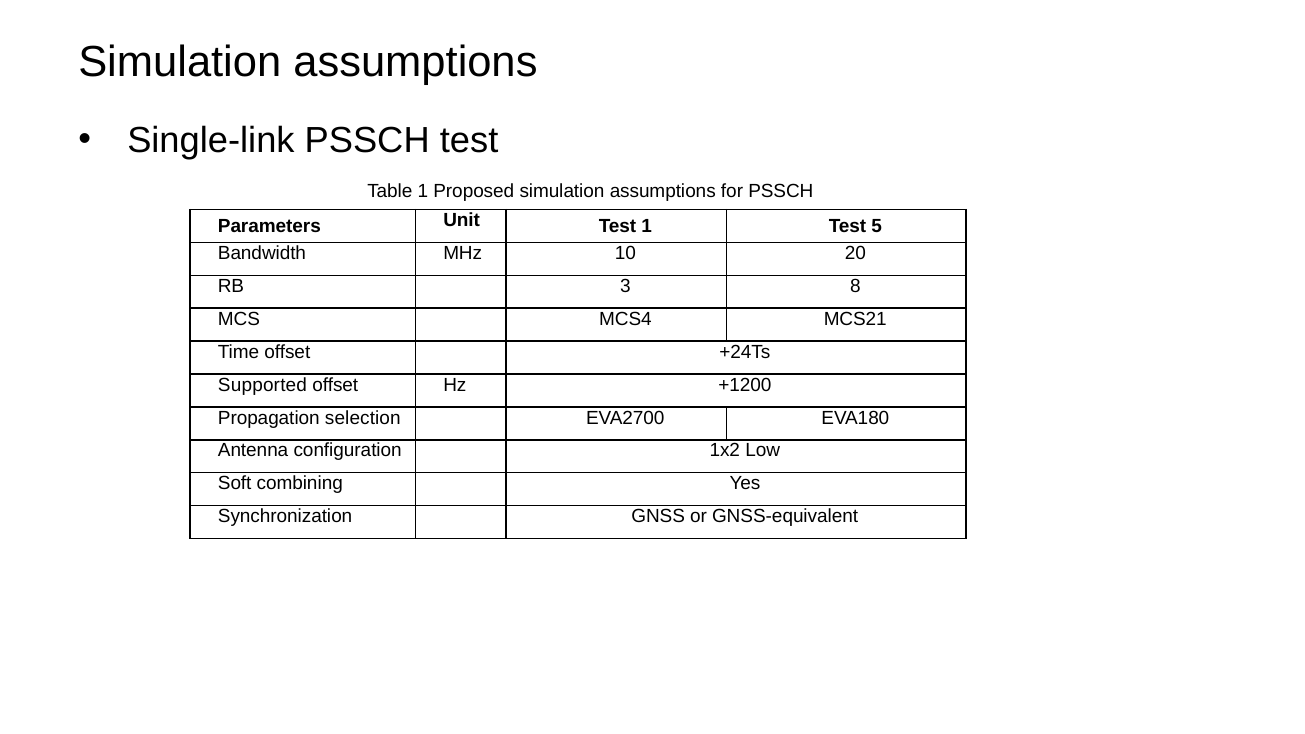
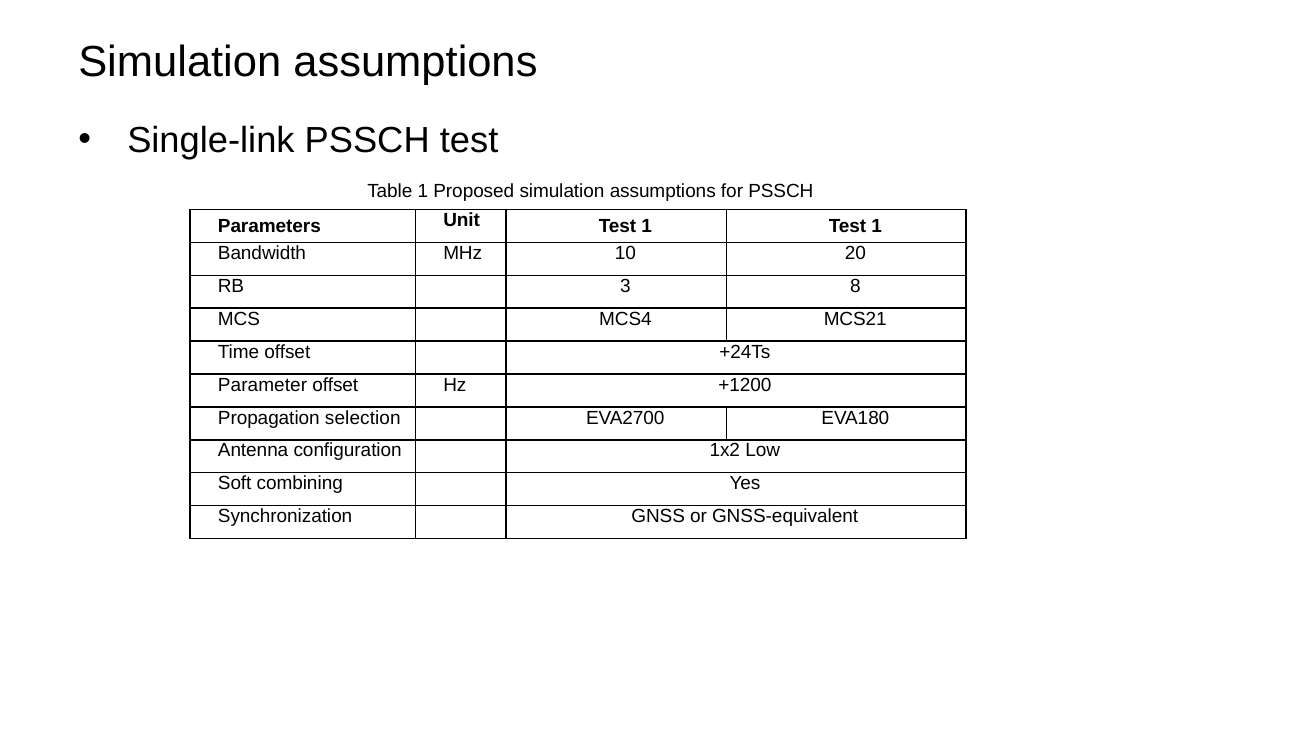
1 Test 5: 5 -> 1
Supported: Supported -> Parameter
